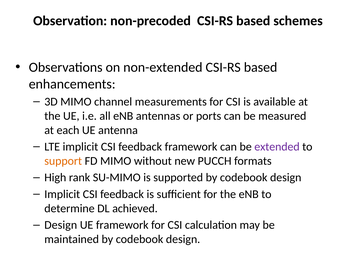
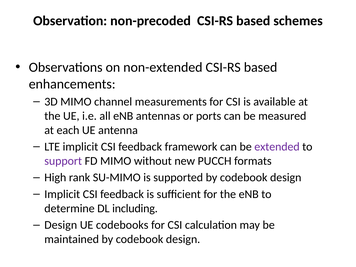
support colour: orange -> purple
achieved: achieved -> including
UE framework: framework -> codebooks
